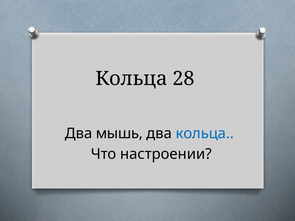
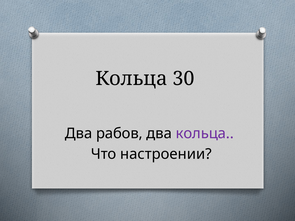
28: 28 -> 30
мышь: мышь -> рабов
кольца at (205, 134) colour: blue -> purple
